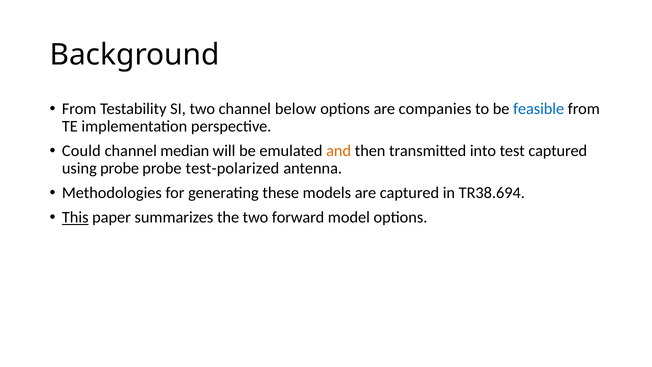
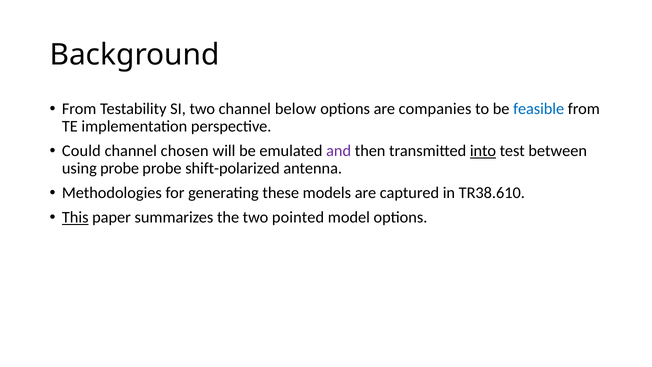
median: median -> chosen
and colour: orange -> purple
into underline: none -> present
test captured: captured -> between
test-polarized: test-polarized -> shift-polarized
TR38.694: TR38.694 -> TR38.610
forward: forward -> pointed
